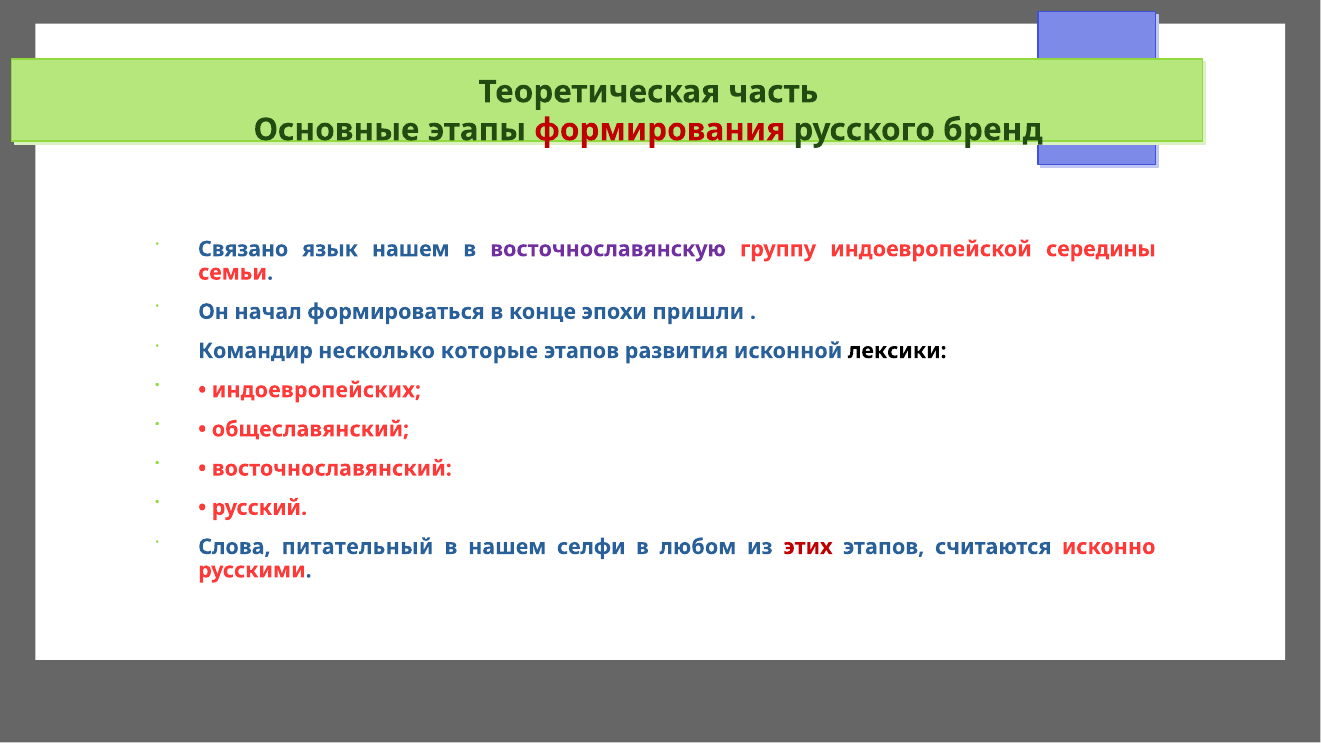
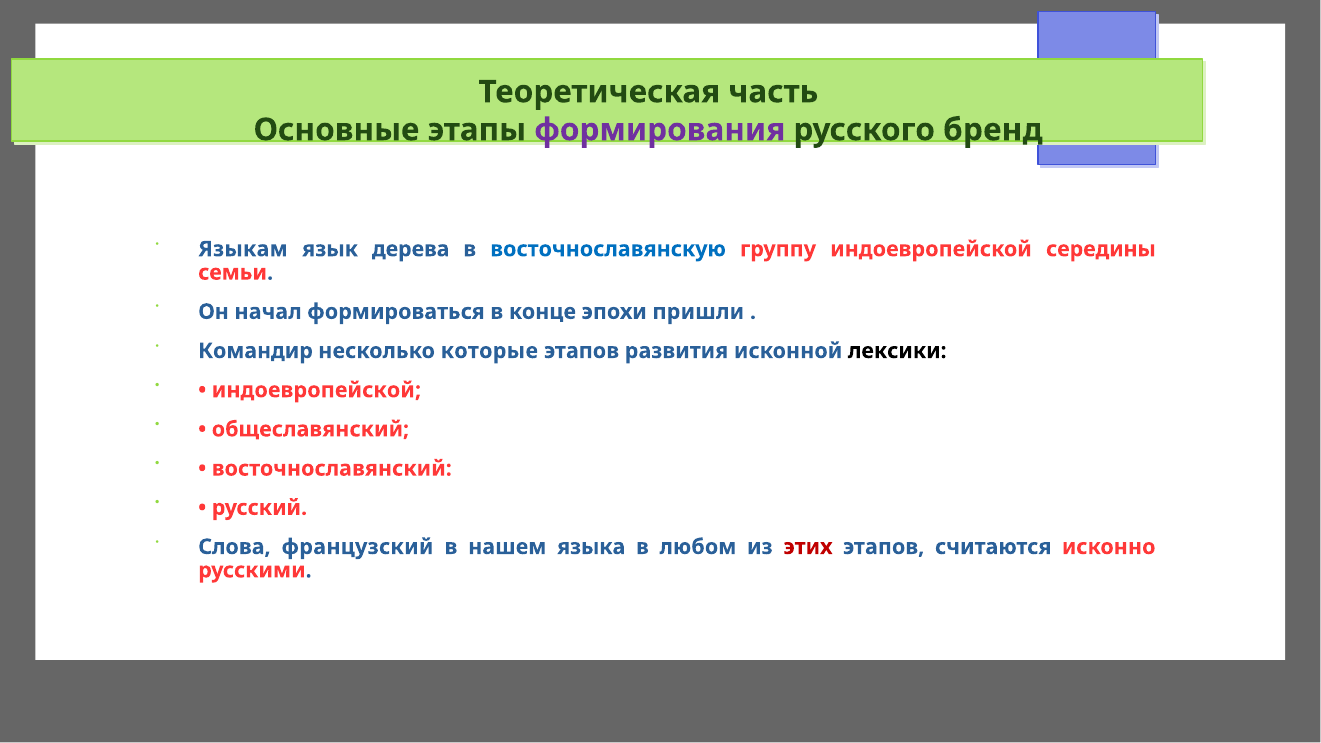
формирования colour: red -> purple
Связано: Связано -> Языкам
язык нашем: нашем -> дерева
восточнославянскую colour: purple -> blue
индоевропейских at (316, 390): индоевропейских -> индоевропейской
питательный: питательный -> французский
селфи: селфи -> языка
